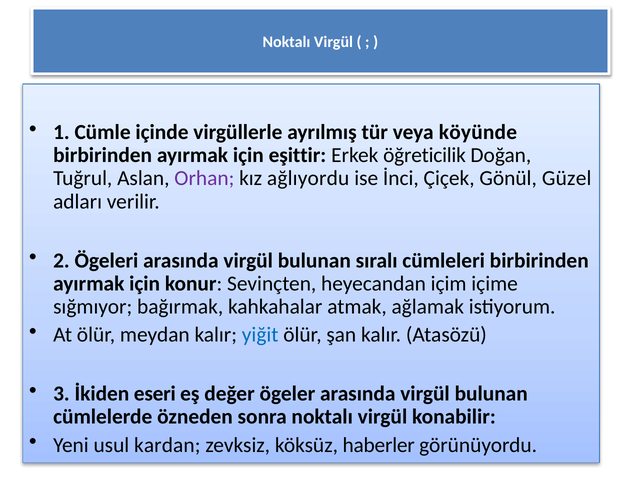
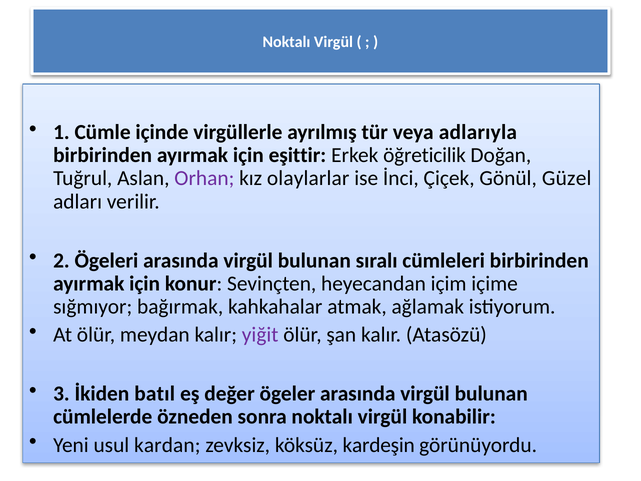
köyünde: köyünde -> adlarıyla
ağlıyordu: ağlıyordu -> olaylarlar
yiğit colour: blue -> purple
eseri: eseri -> batıl
haberler: haberler -> kardeşin
